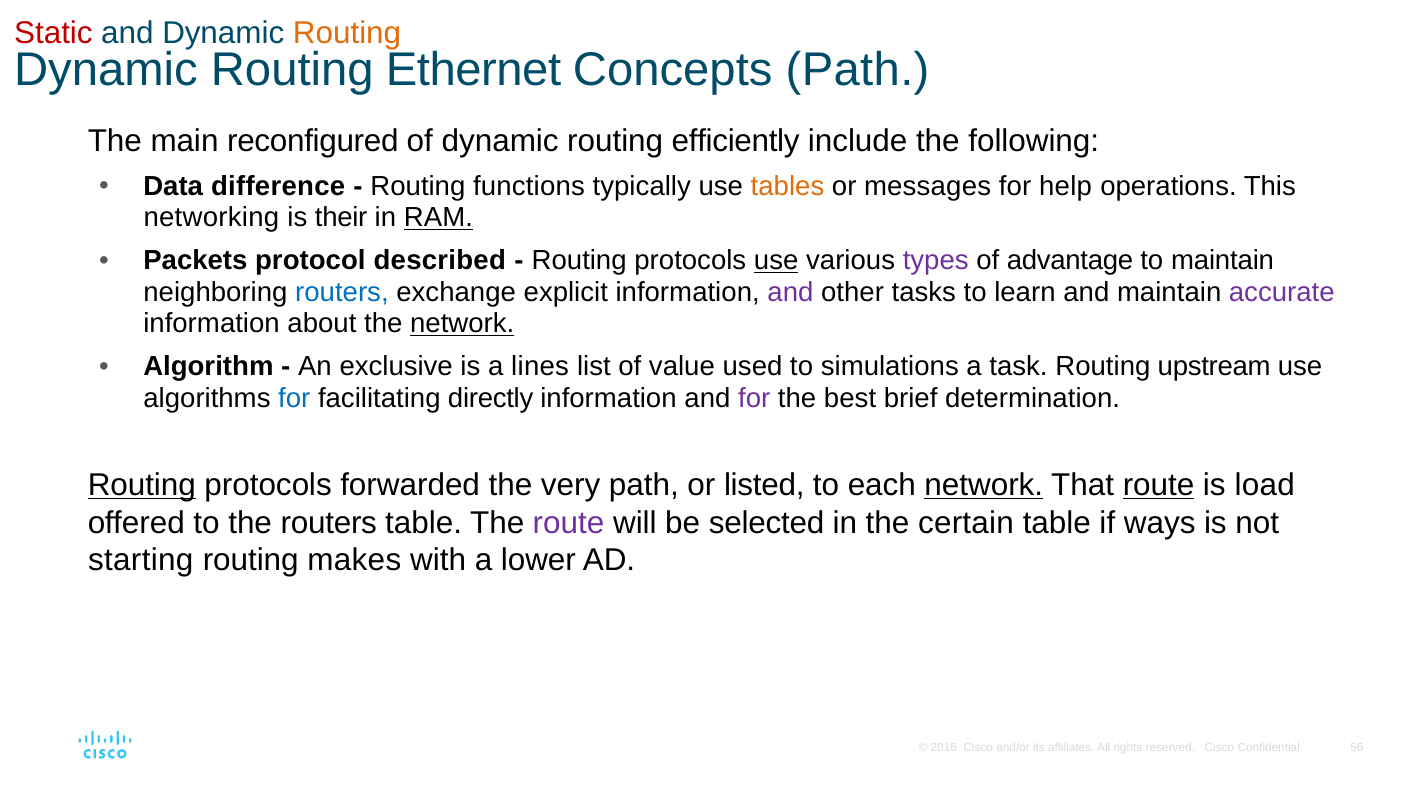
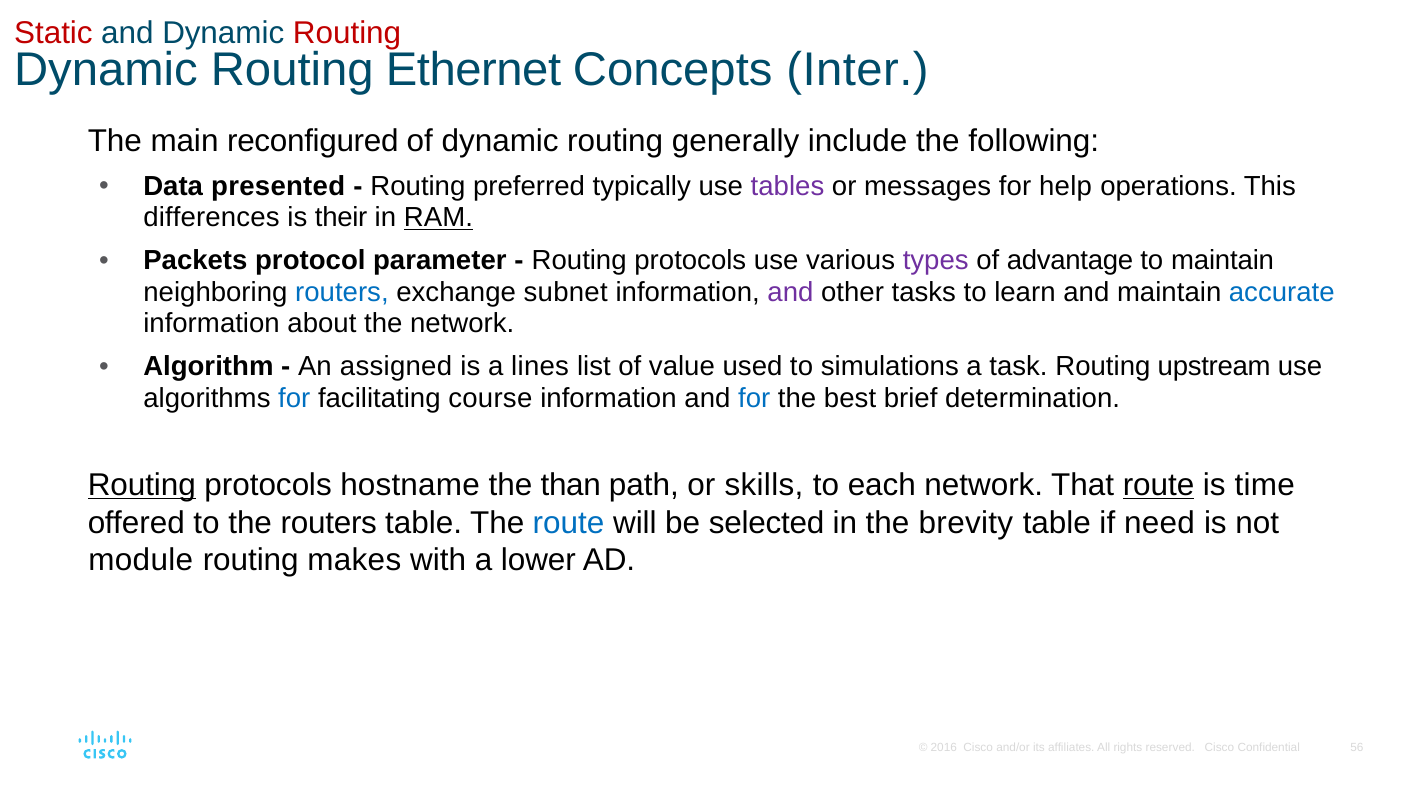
Routing at (347, 33) colour: orange -> red
Concepts Path: Path -> Inter
efficiently: efficiently -> generally
difference: difference -> presented
functions: functions -> preferred
tables colour: orange -> purple
networking: networking -> differences
described: described -> parameter
use at (776, 261) underline: present -> none
explicit: explicit -> subnet
accurate colour: purple -> blue
network at (462, 324) underline: present -> none
exclusive: exclusive -> assigned
directly: directly -> course
for at (754, 398) colour: purple -> blue
forwarded: forwarded -> hostname
very: very -> than
listed: listed -> skills
network at (984, 485) underline: present -> none
load: load -> time
route at (569, 523) colour: purple -> blue
certain: certain -> brevity
ways: ways -> need
starting: starting -> module
